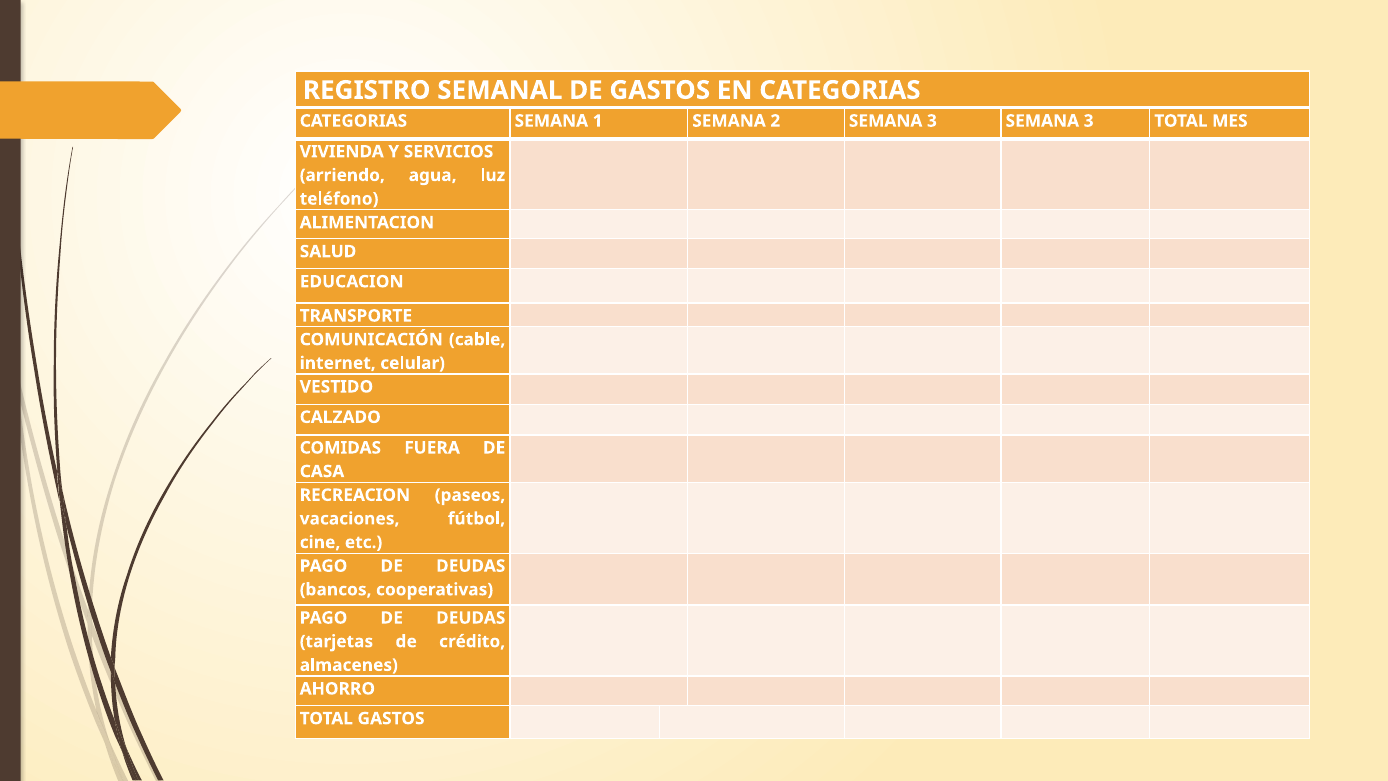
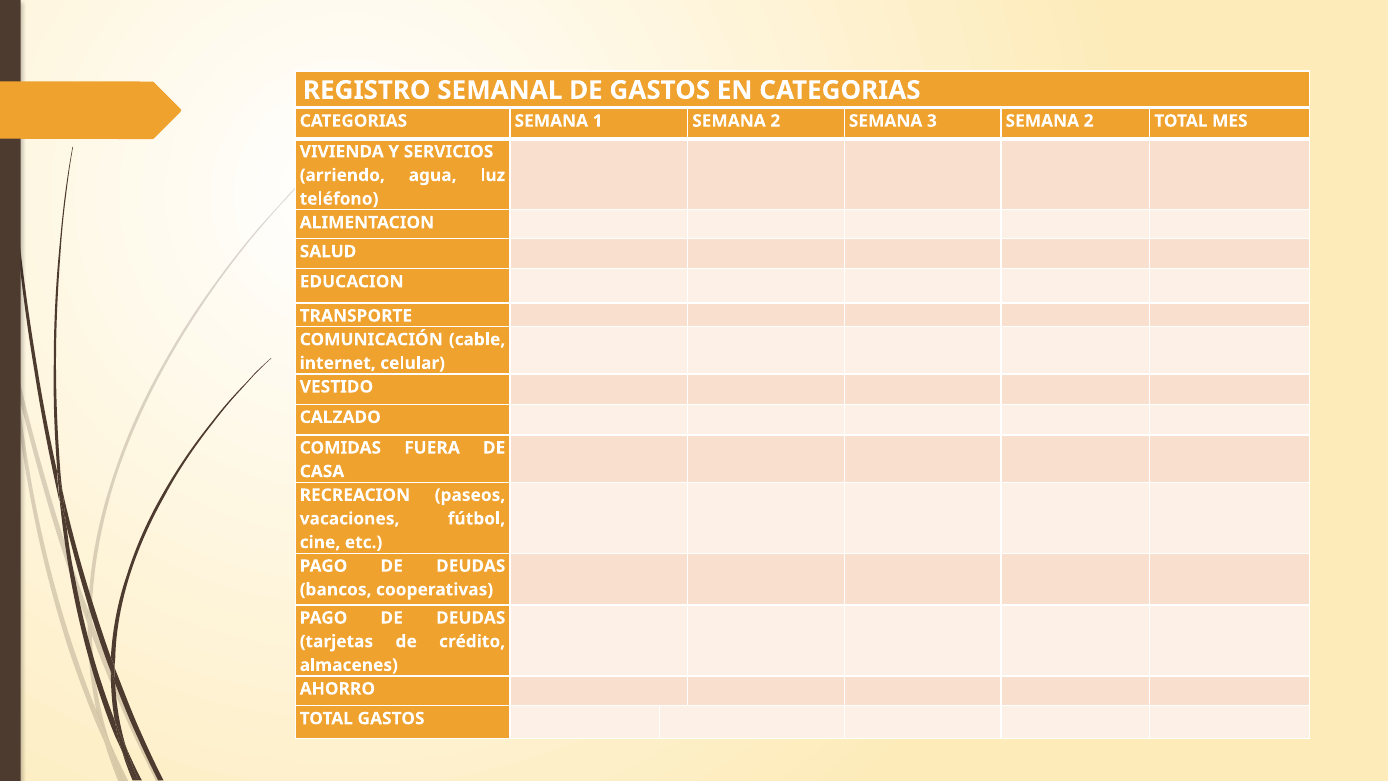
3 SEMANA 3: 3 -> 2
